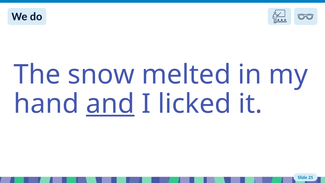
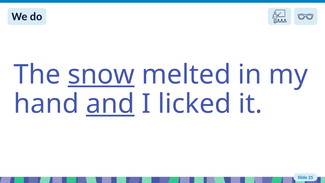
snow underline: none -> present
